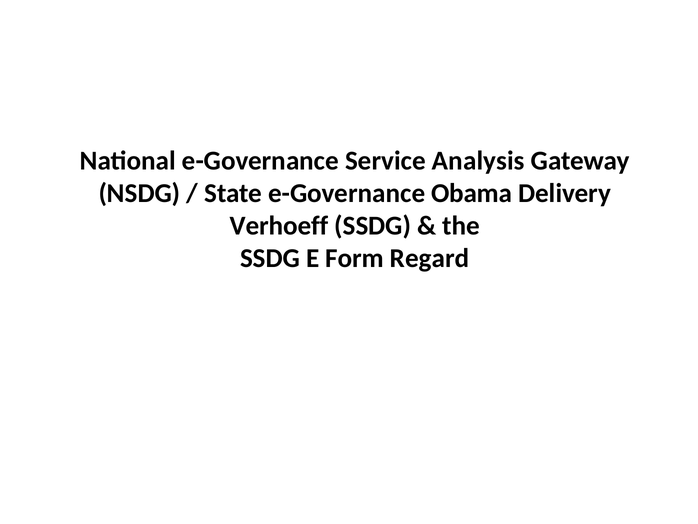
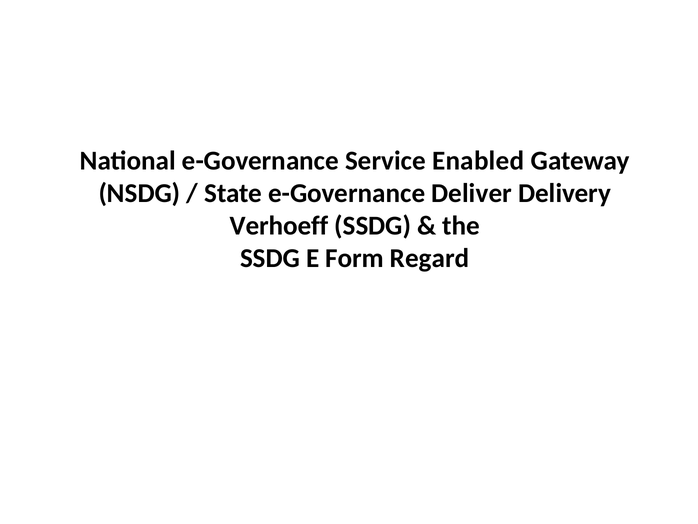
Analysis: Analysis -> Enabled
Obama: Obama -> Deliver
